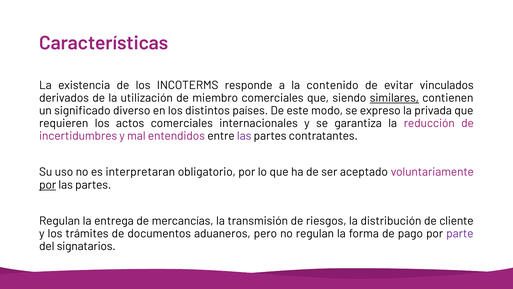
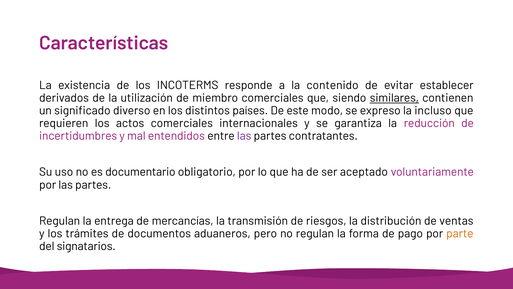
vinculados: vinculados -> establecer
privada: privada -> incluso
interpretaran: interpretaran -> documentario
por at (48, 185) underline: present -> none
cliente: cliente -> ventas
parte colour: purple -> orange
